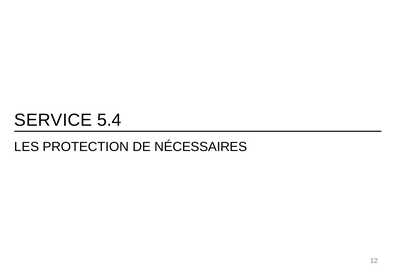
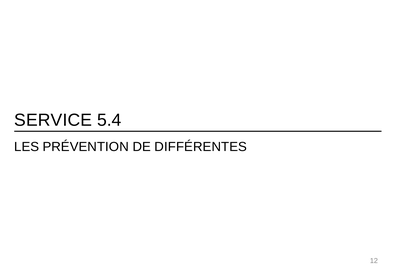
PROTECTION: PROTECTION -> PRÉVENTION
NÉCESSAIRES: NÉCESSAIRES -> DIFFÉRENTES
